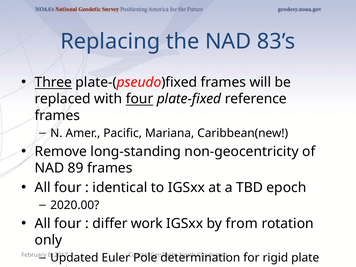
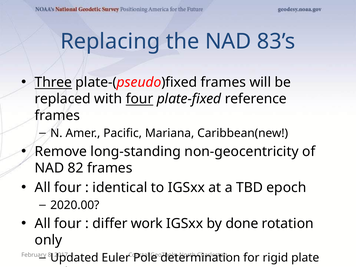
89: 89 -> 82
from: from -> done
